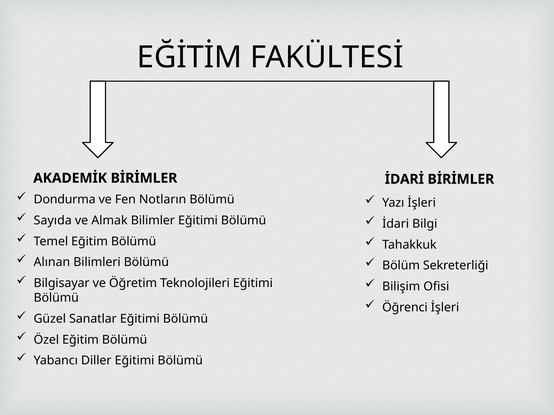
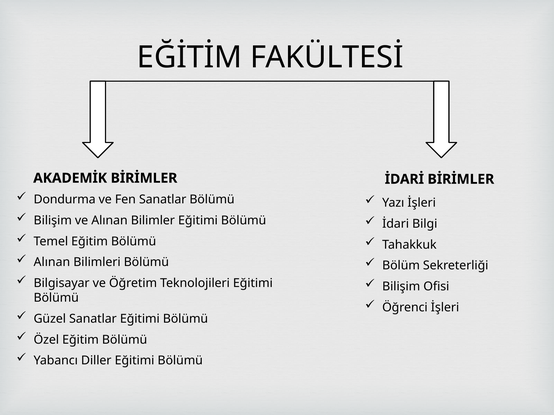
Fen Notların: Notların -> Sanatlar
Sayıda at (53, 221): Sayıda -> Bilişim
ve Almak: Almak -> Alınan
